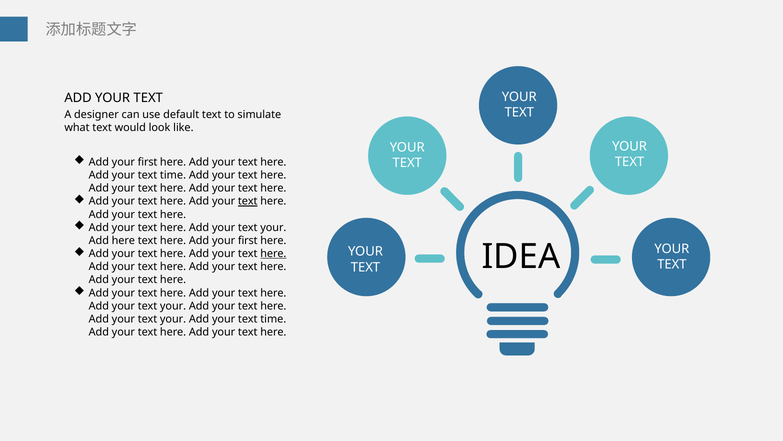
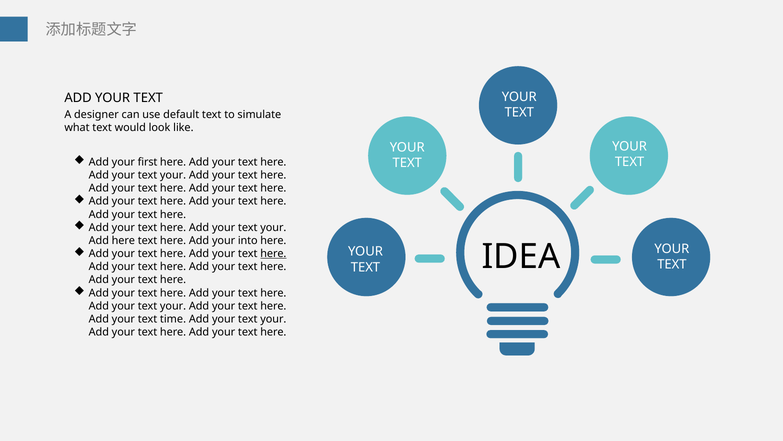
time at (173, 175): time -> your
text at (248, 201) underline: present -> none
here Add your first: first -> into
your at (173, 319): your -> time
time at (273, 319): time -> your
